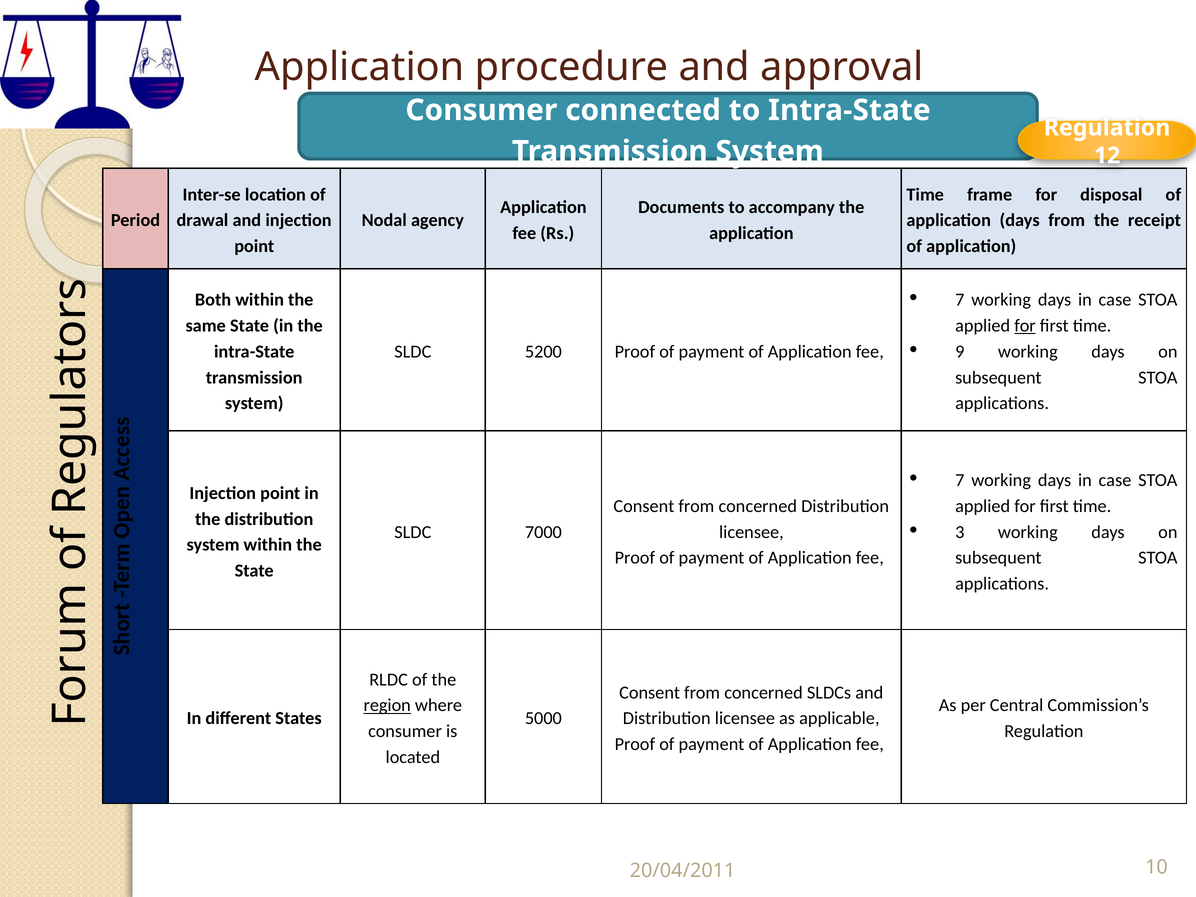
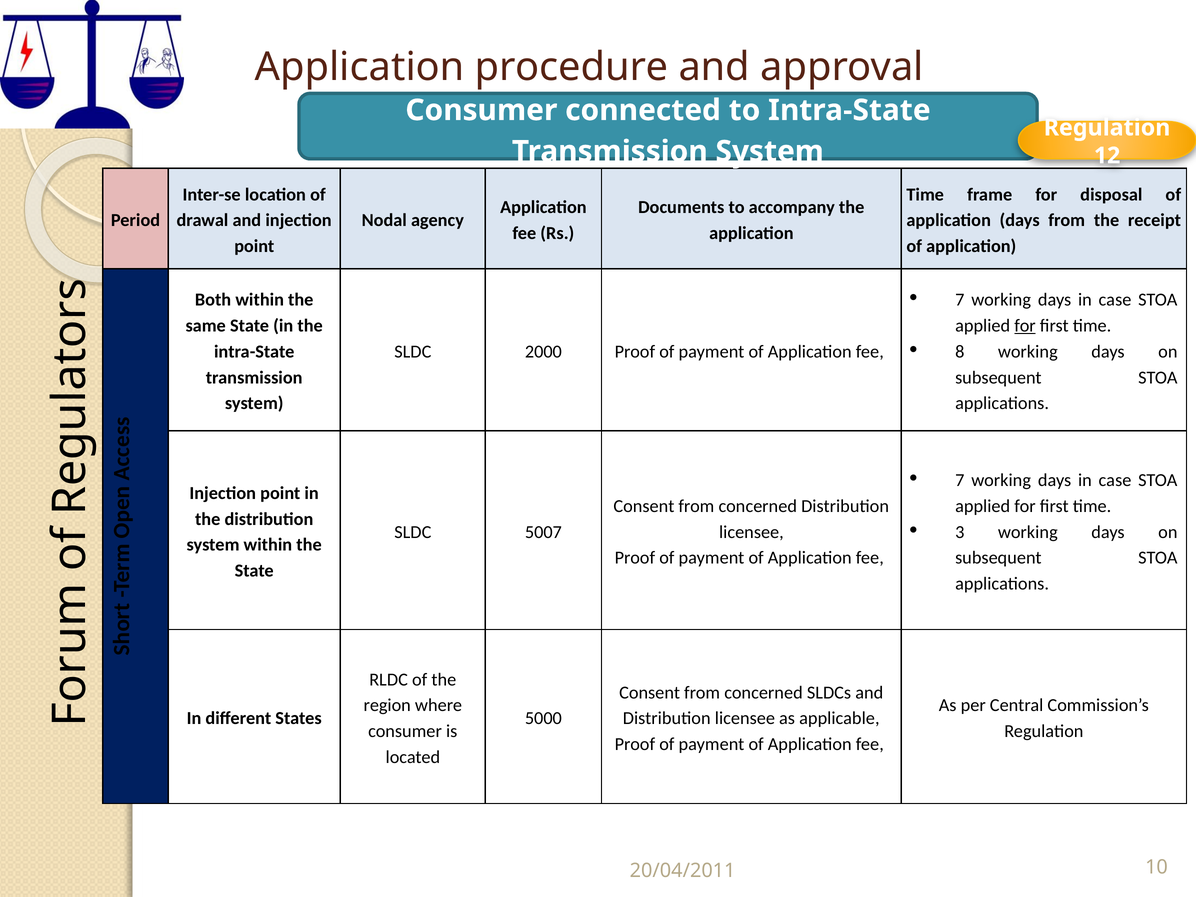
9: 9 -> 8
5200: 5200 -> 2000
7000: 7000 -> 5007
region underline: present -> none
